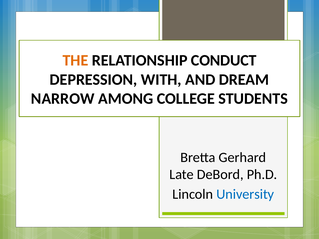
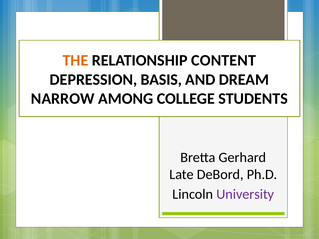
CONDUCT: CONDUCT -> CONTENT
WITH: WITH -> BASIS
University colour: blue -> purple
